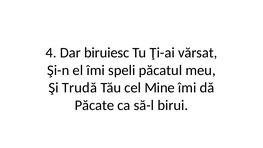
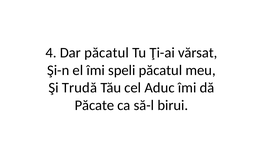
Dar biruiesc: biruiesc -> păcatul
Mine: Mine -> Aduc
